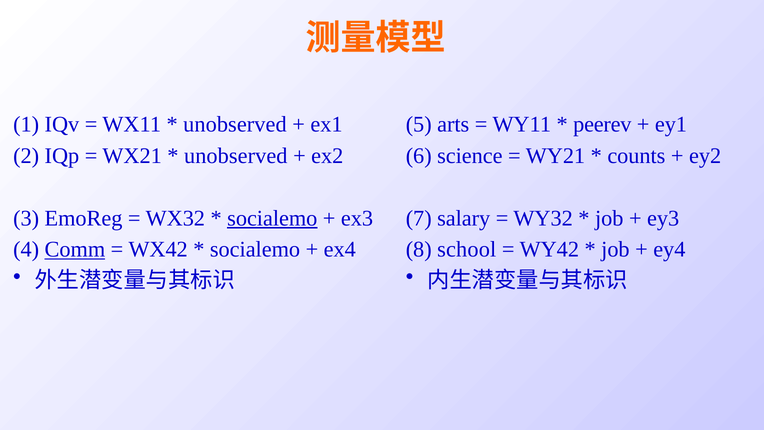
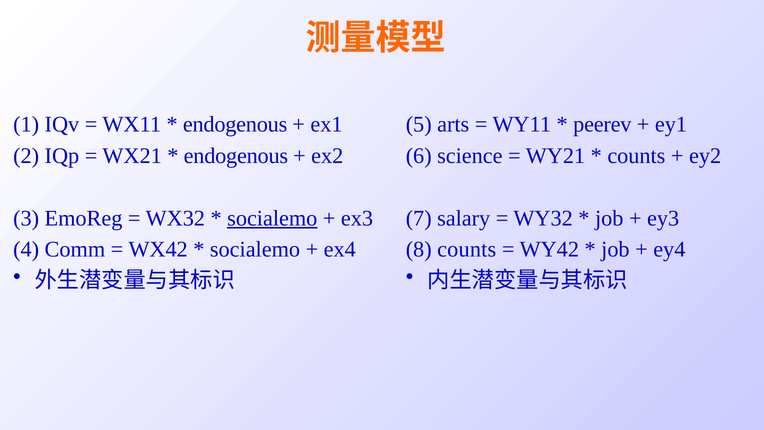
unobserved at (235, 124): unobserved -> endogenous
unobserved at (236, 156): unobserved -> endogenous
Comm underline: present -> none
8 school: school -> counts
